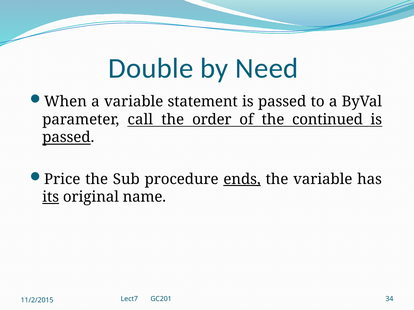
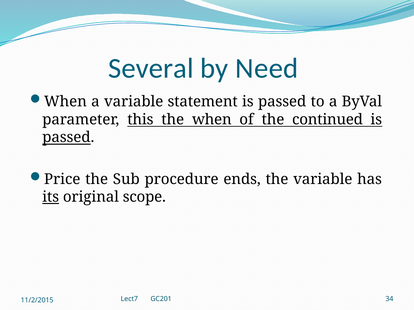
Double: Double -> Several
call: call -> this
the order: order -> when
ends underline: present -> none
name: name -> scope
